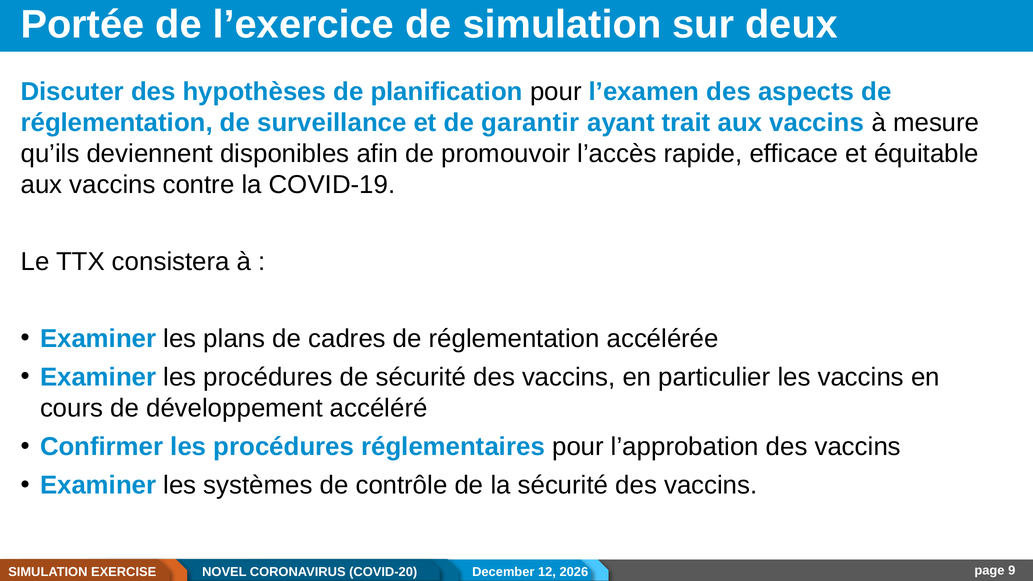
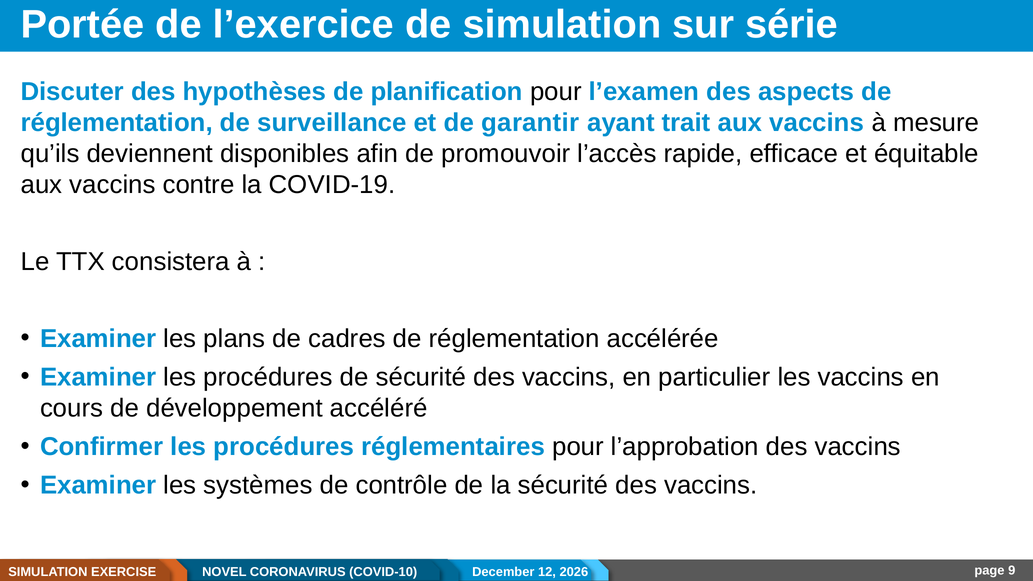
deux: deux -> série
COVID-20: COVID-20 -> COVID-10
